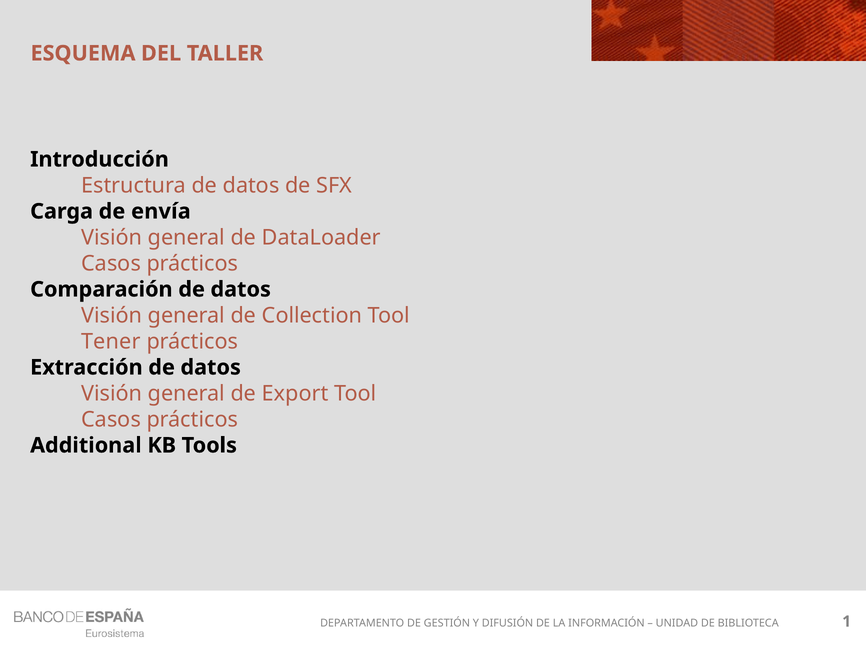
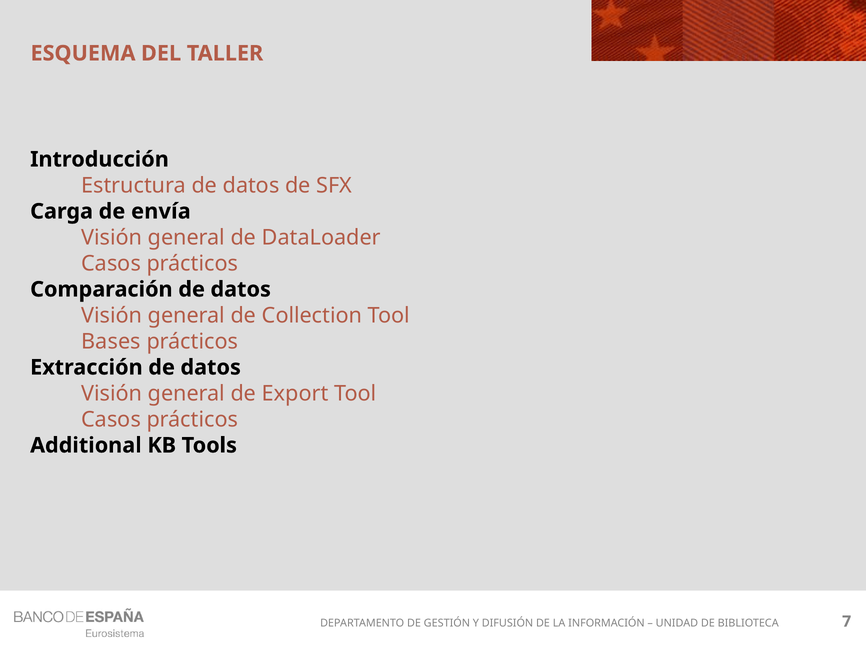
Tener: Tener -> Bases
1: 1 -> 7
